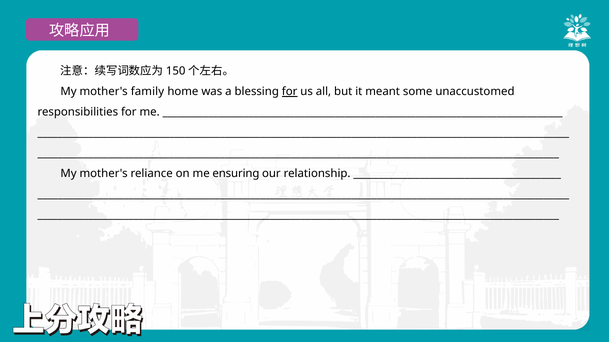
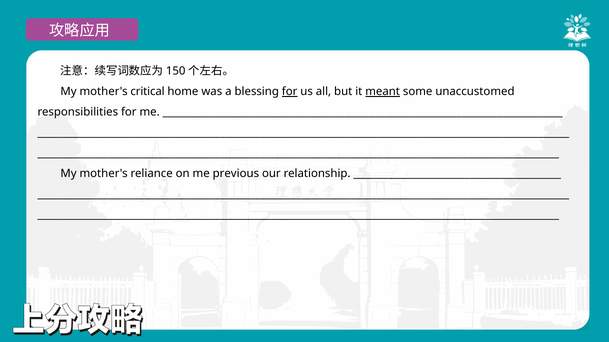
family: family -> critical
meant underline: none -> present
ensuring: ensuring -> previous
